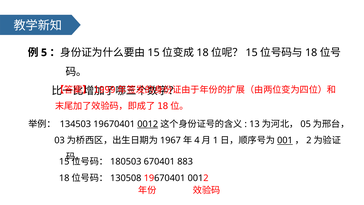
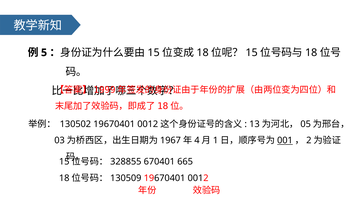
134503: 134503 -> 130502
0012 at (148, 124) underline: present -> none
180503: 180503 -> 328855
883: 883 -> 665
130508: 130508 -> 130509
